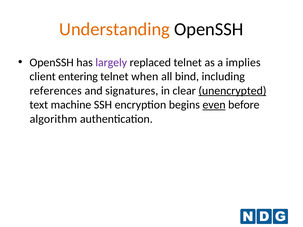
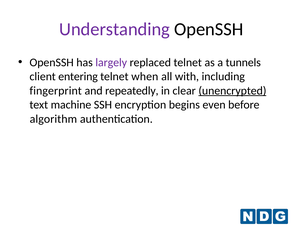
Understanding colour: orange -> purple
implies: implies -> tunnels
bind: bind -> with
references: references -> fingerprint
signatures: signatures -> repeatedly
even underline: present -> none
